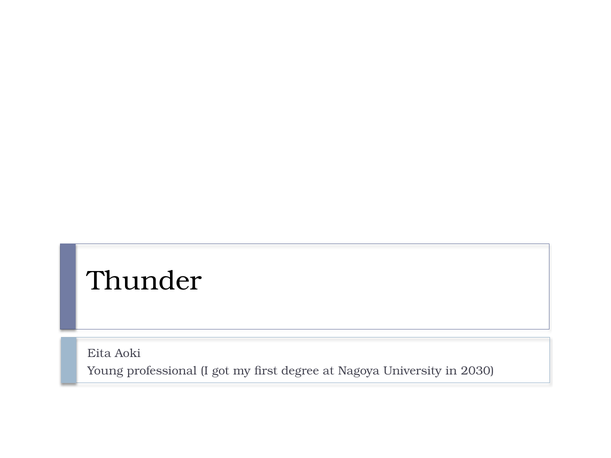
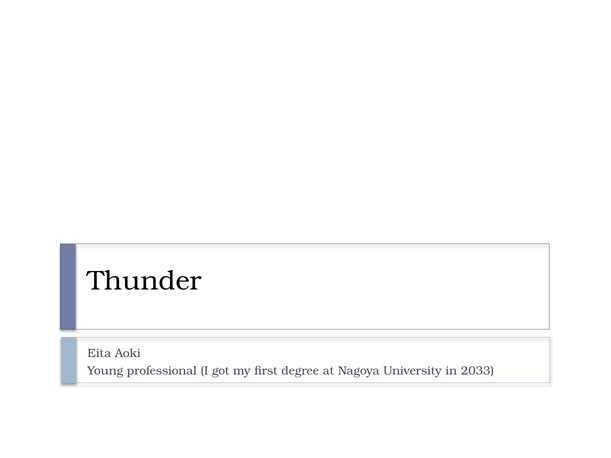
2030: 2030 -> 2033
